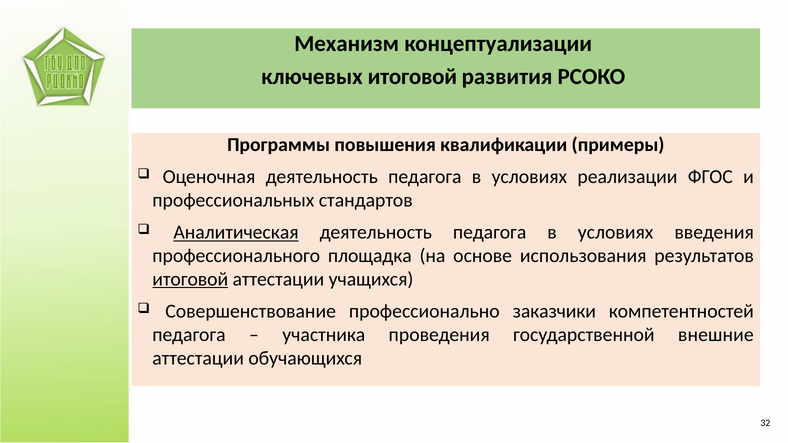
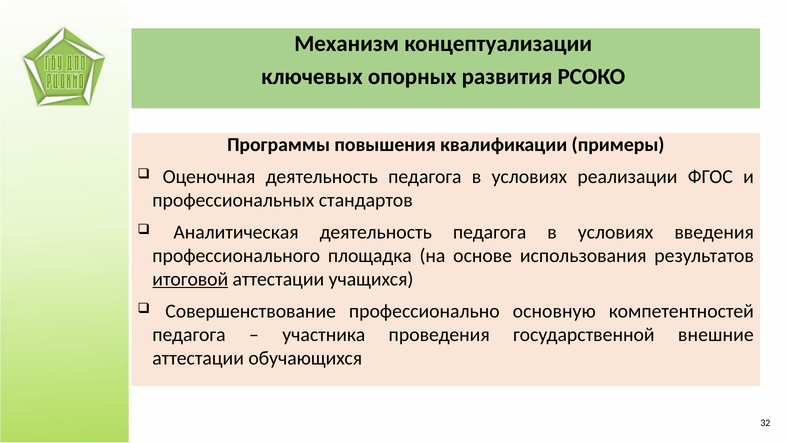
ключевых итоговой: итоговой -> опорных
Аналитическая underline: present -> none
заказчики: заказчики -> основную
